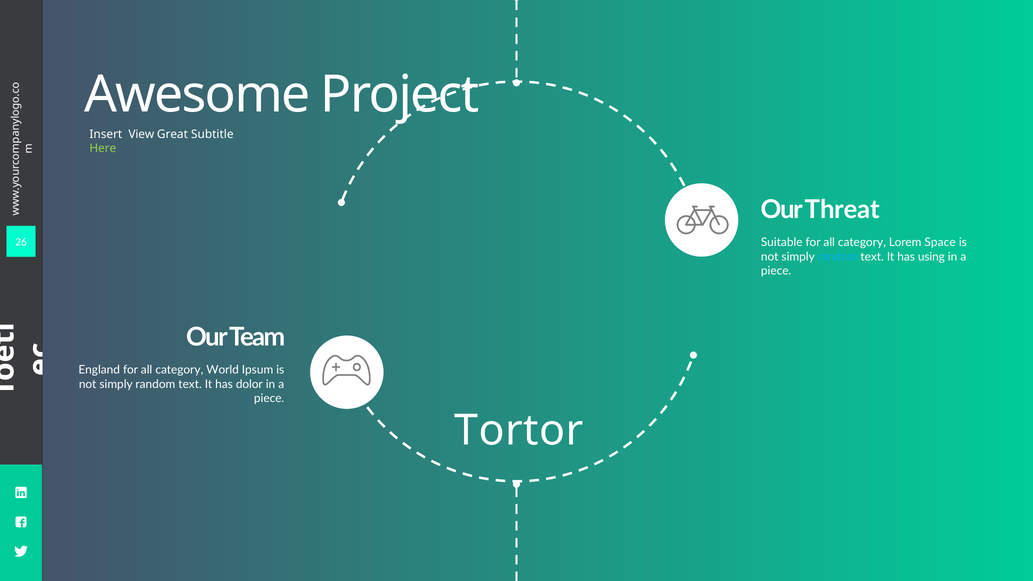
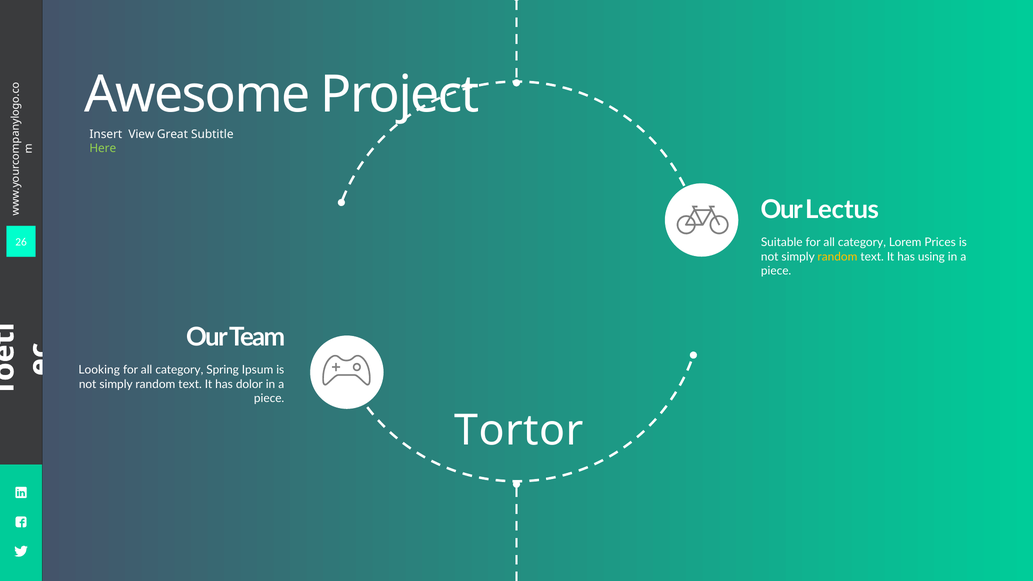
Threat: Threat -> Lectus
Space: Space -> Prices
random at (837, 257) colour: light blue -> yellow
England: England -> Looking
World: World -> Spring
